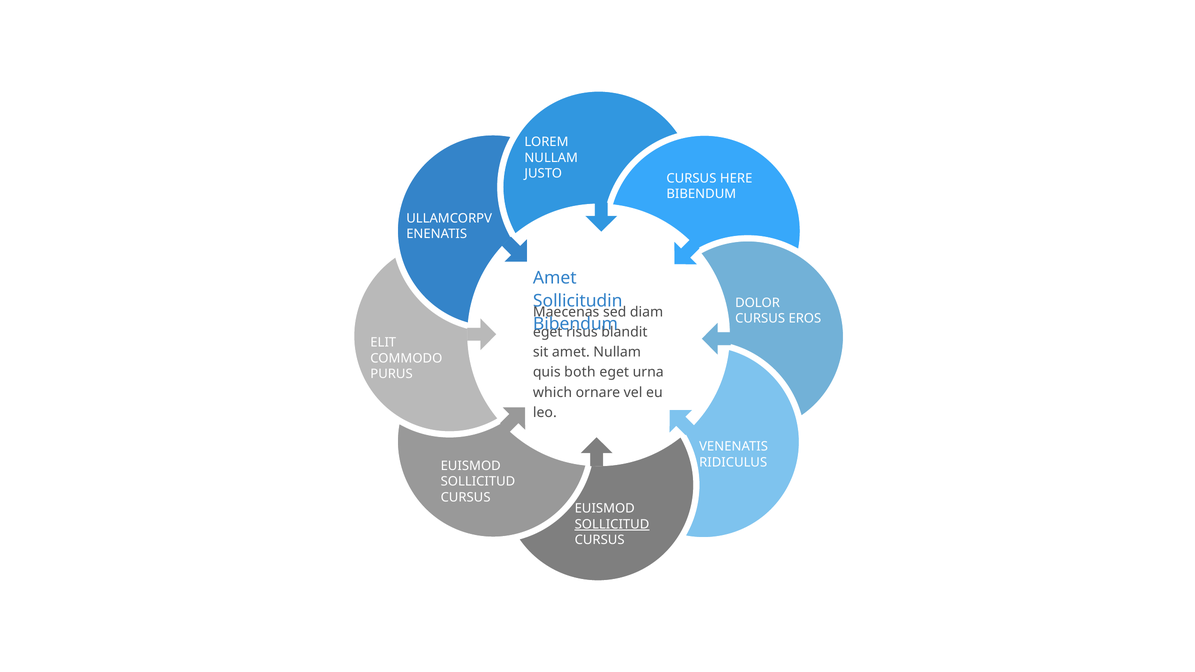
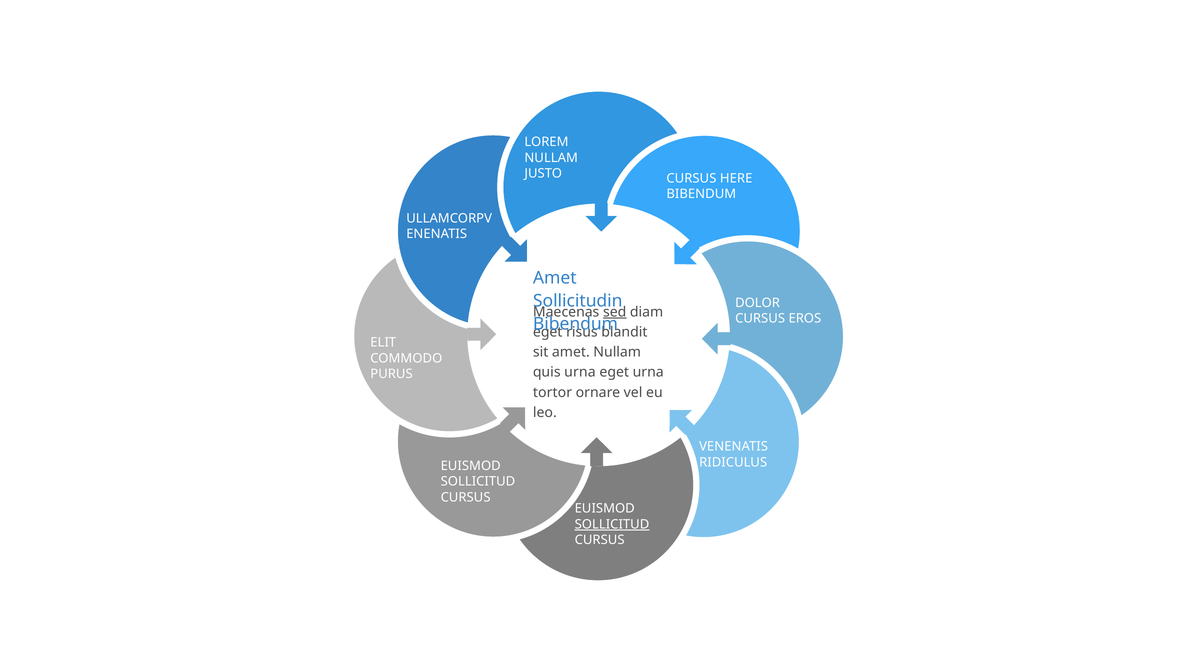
sed underline: none -> present
quis both: both -> urna
which: which -> tortor
